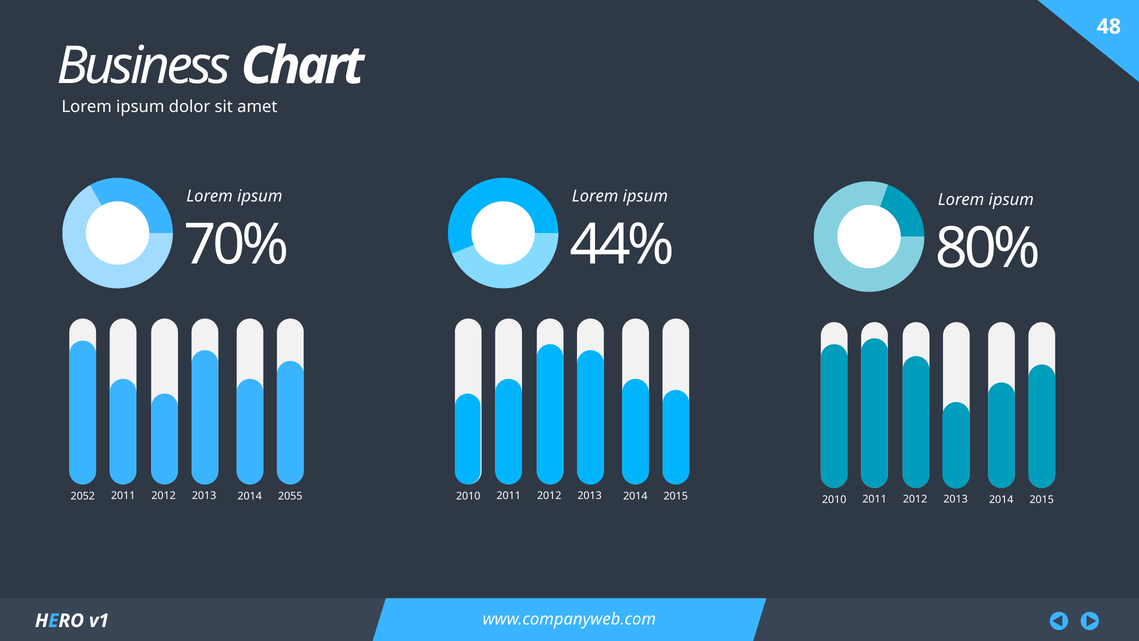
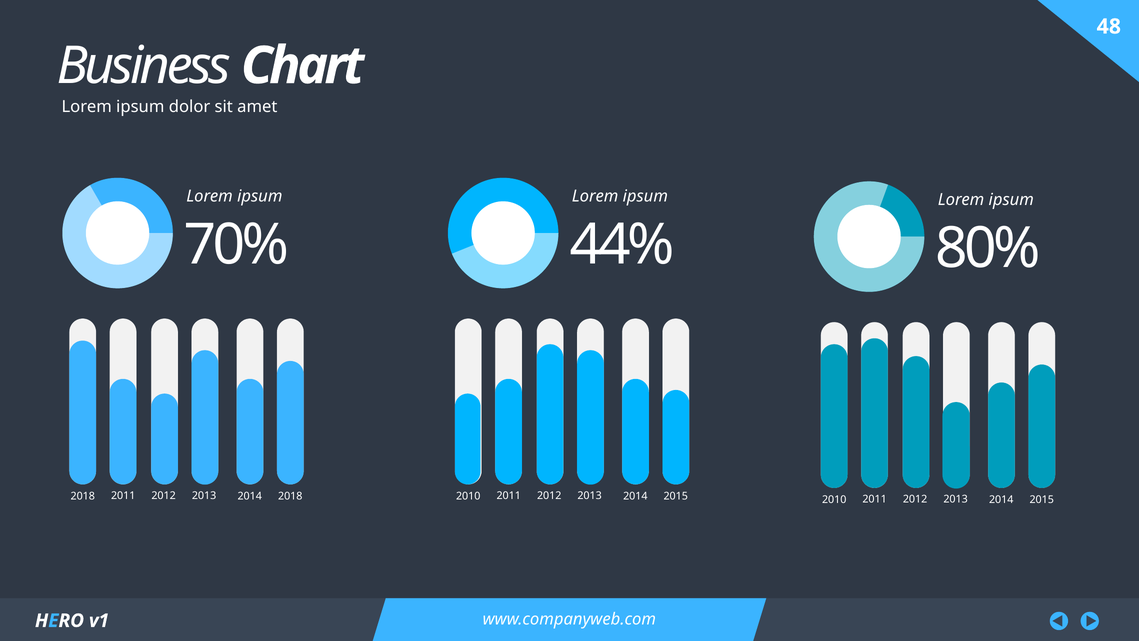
2052 at (83, 496): 2052 -> 2018
2014 2055: 2055 -> 2018
